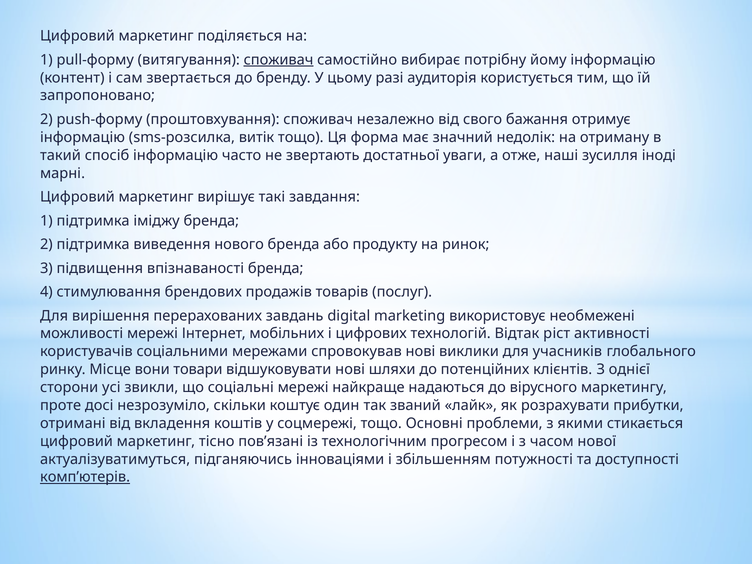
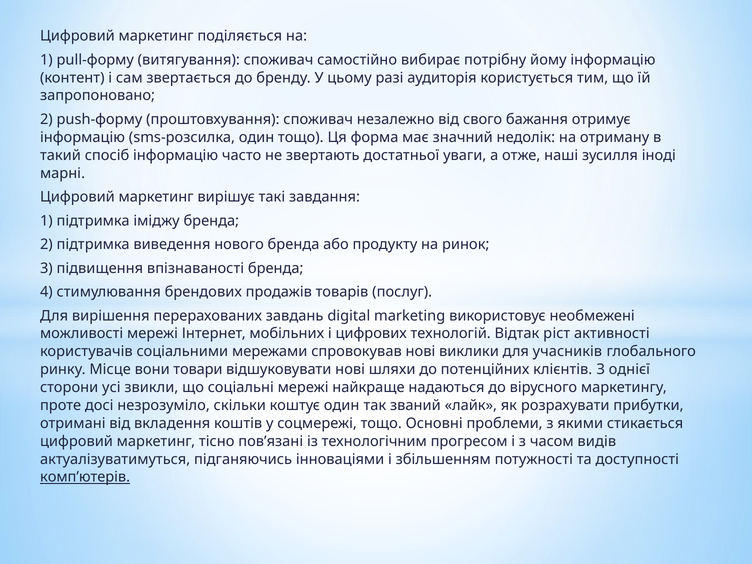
споживач at (279, 60) underline: present -> none
sms-розсилка витік: витік -> один
нової: нової -> видів
